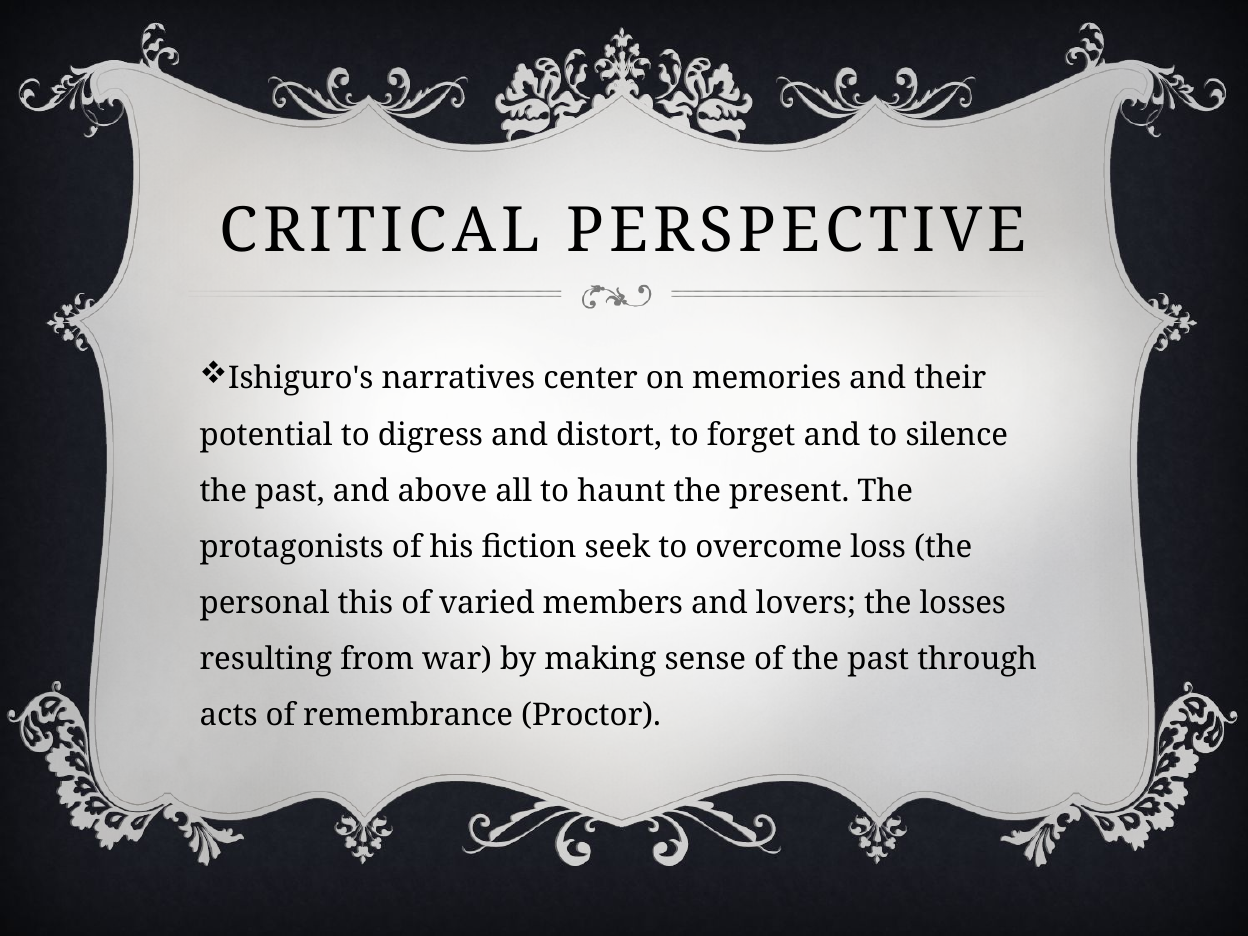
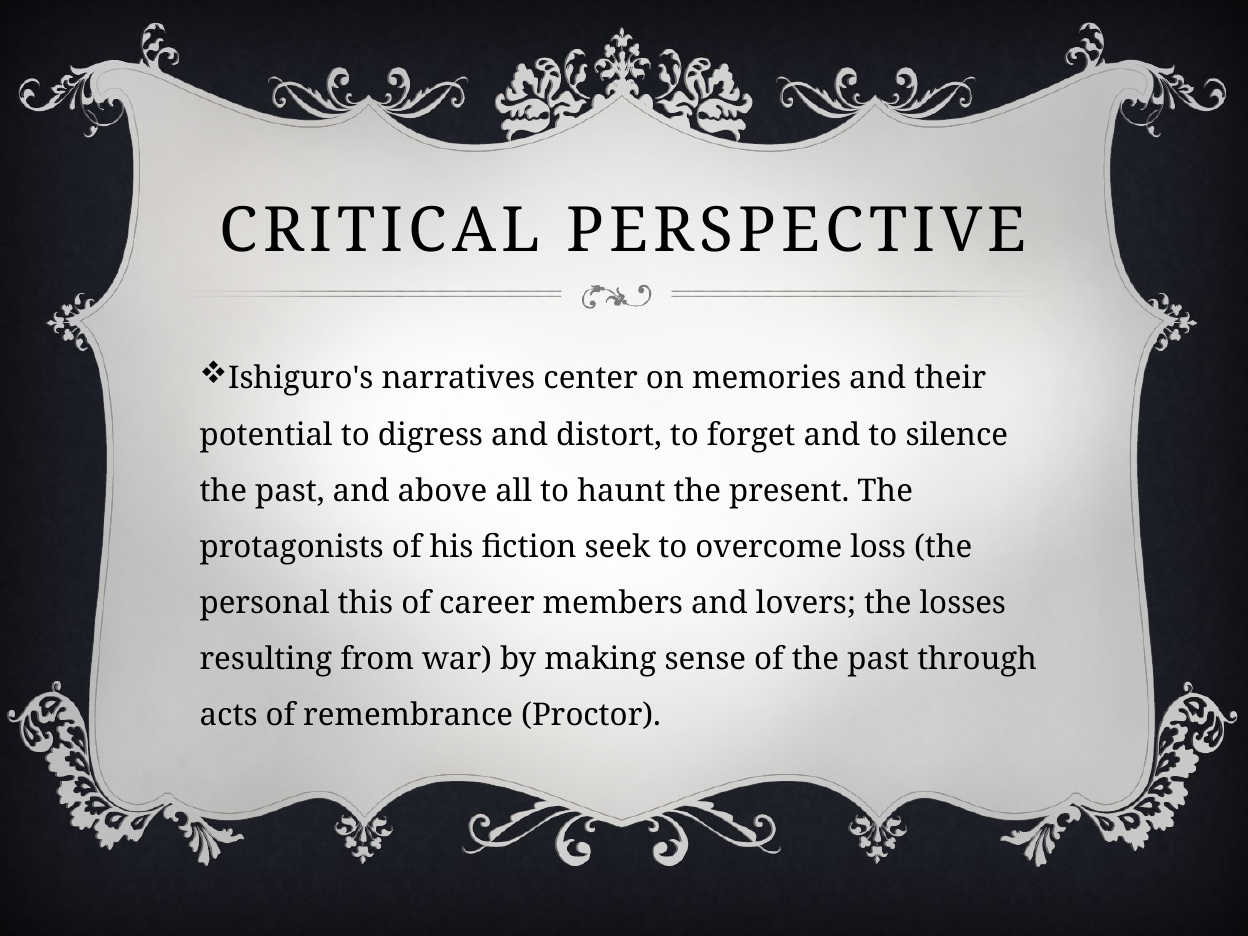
varied: varied -> career
